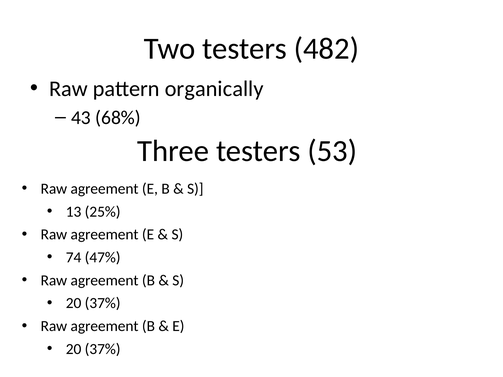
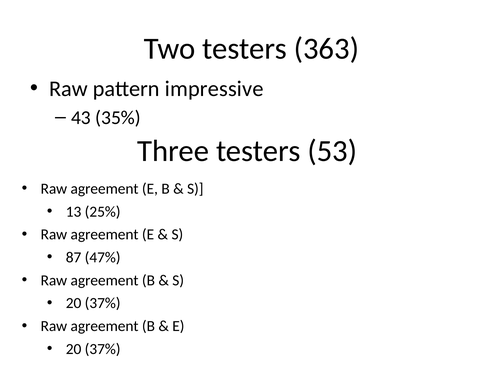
482: 482 -> 363
organically: organically -> impressive
68%: 68% -> 35%
74: 74 -> 87
